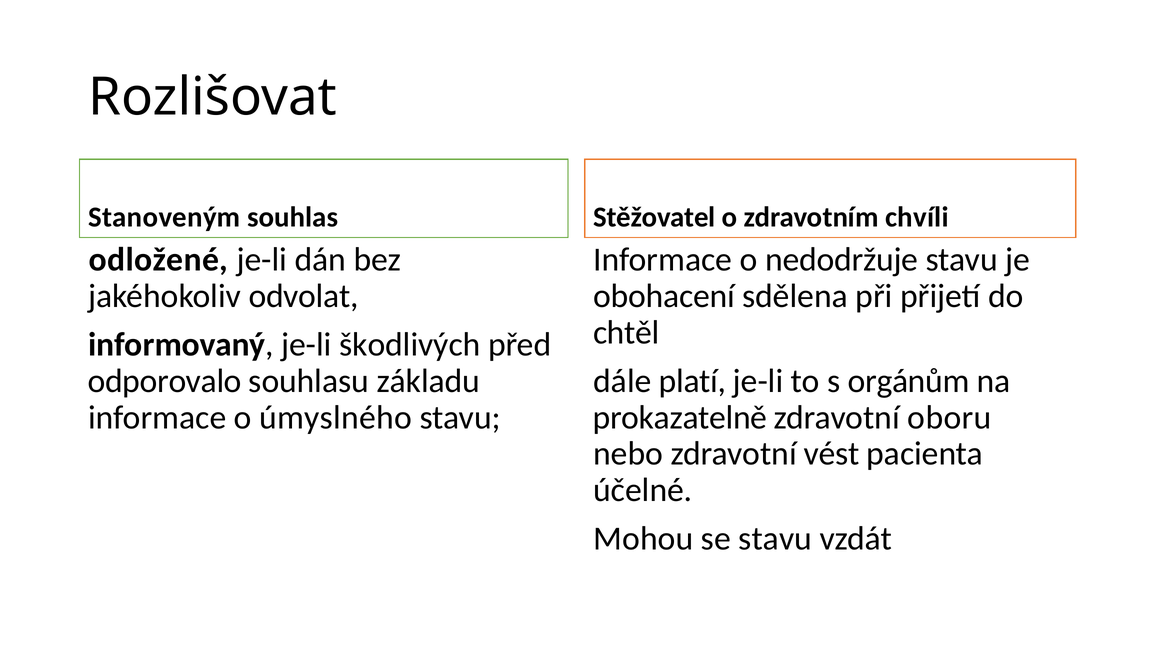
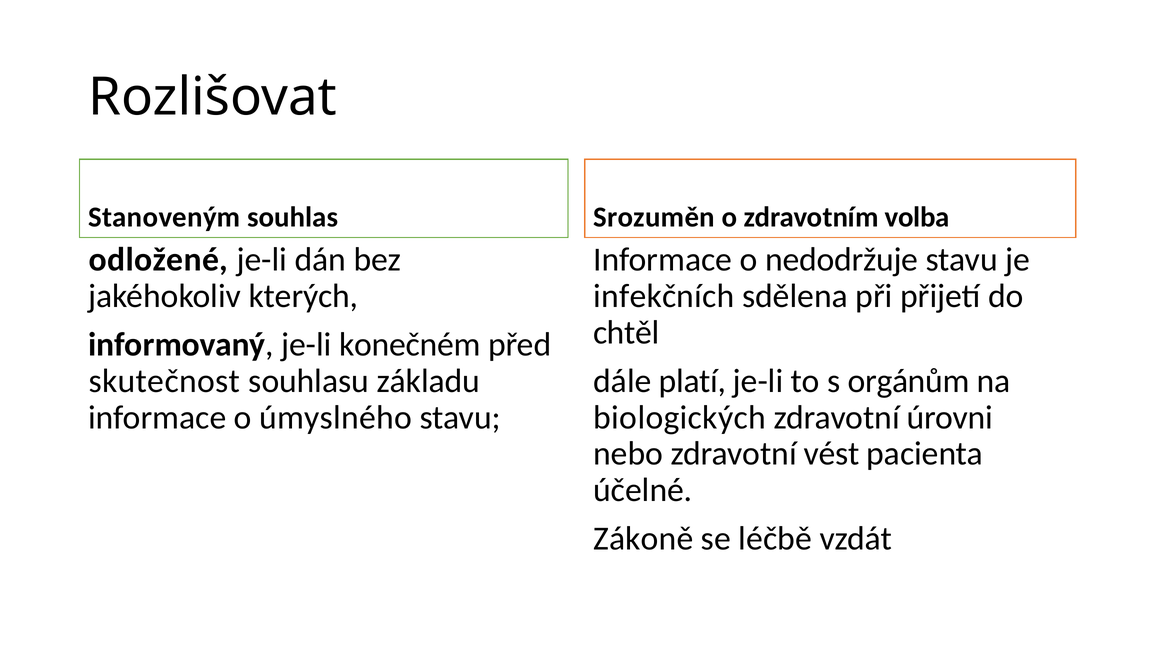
Stěžovatel: Stěžovatel -> Srozuměn
chvíli: chvíli -> volba
odvolat: odvolat -> kterých
obohacení: obohacení -> infekčních
škodlivých: škodlivých -> konečném
odporovalo: odporovalo -> skutečnost
prokazatelně: prokazatelně -> biologických
oboru: oboru -> úrovni
Mohou: Mohou -> Zákoně
se stavu: stavu -> léčbě
